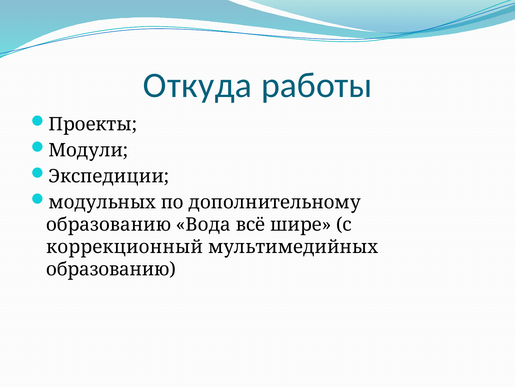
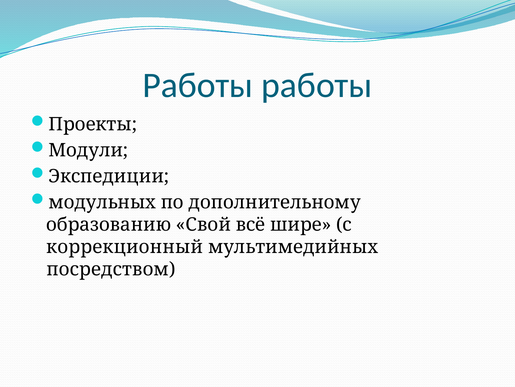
Откуда at (198, 85): Откуда -> Работы
Вода: Вода -> Свой
образованию at (111, 269): образованию -> посредством
